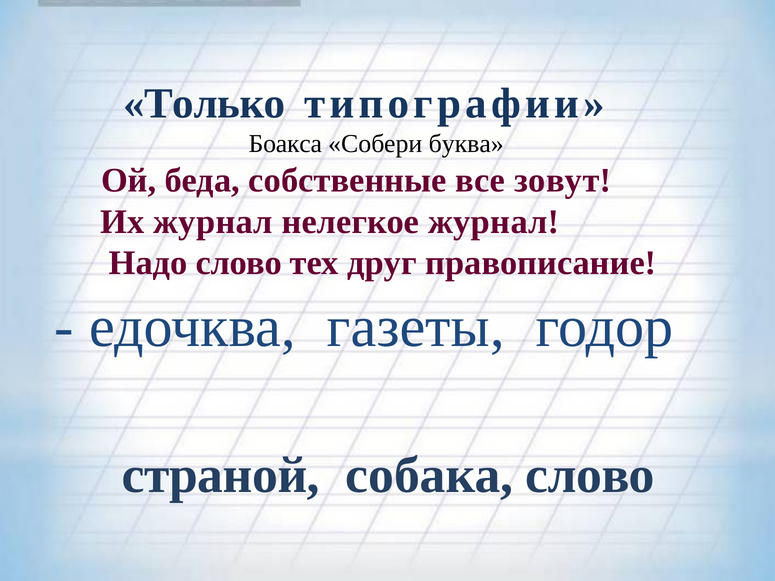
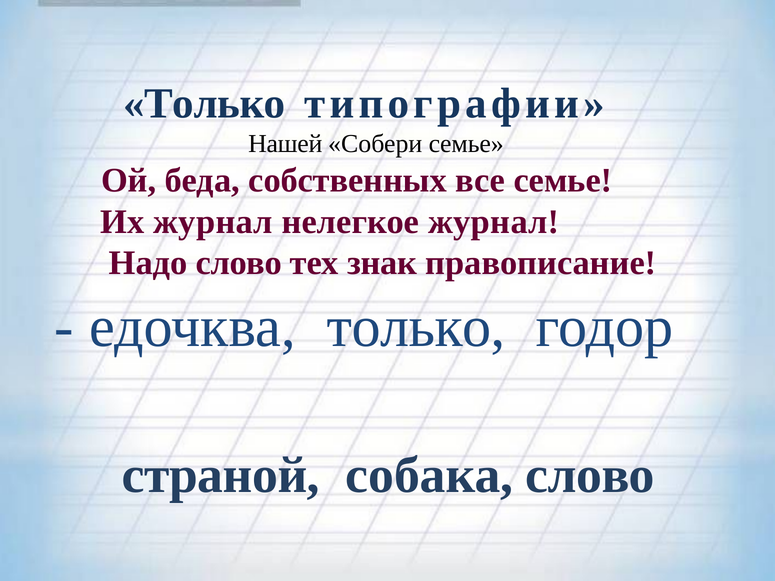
Боакса: Боакса -> Нашей
Собери буква: буква -> семье
собственные: собственные -> собственных
все зовут: зовут -> семье
друг: друг -> знак
едочква газеты: газеты -> только
